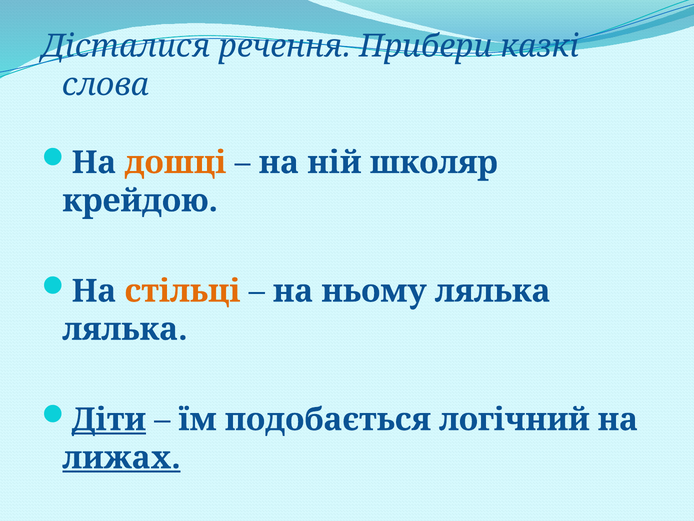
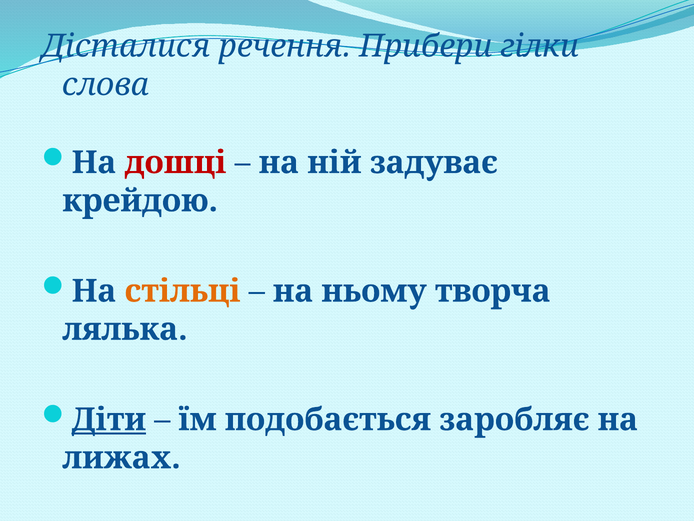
казкі: казкі -> гілки
дошці colour: orange -> red
школяр: школяр -> задуває
ньому лялька: лялька -> творча
логічний: логічний -> заробляє
лижах underline: present -> none
